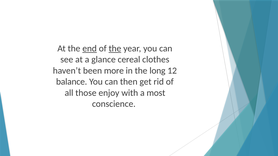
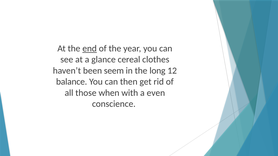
the at (115, 49) underline: present -> none
more: more -> seem
enjoy: enjoy -> when
most: most -> even
